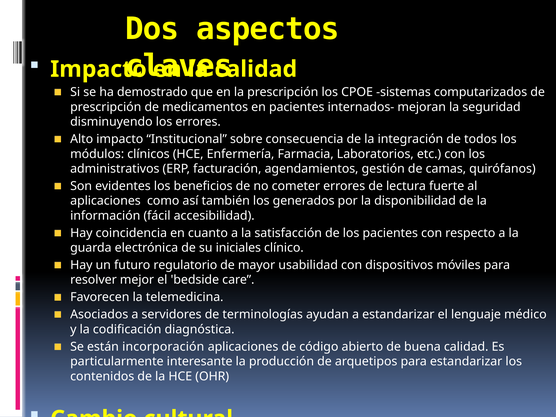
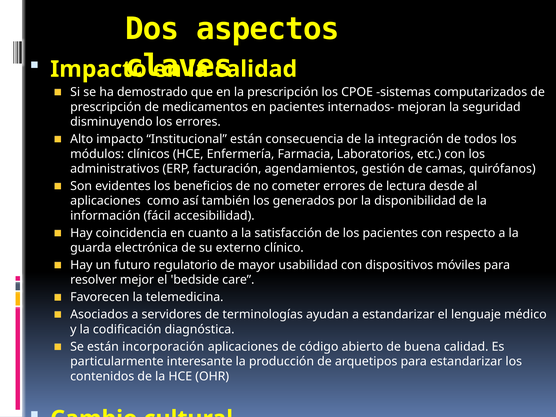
Institucional sobre: sobre -> están
fuerte: fuerte -> desde
iniciales: iniciales -> externo
